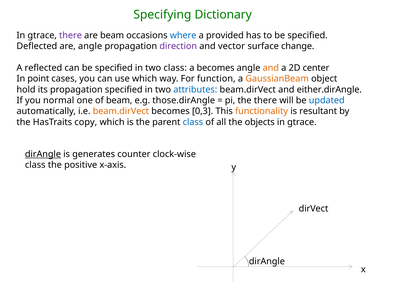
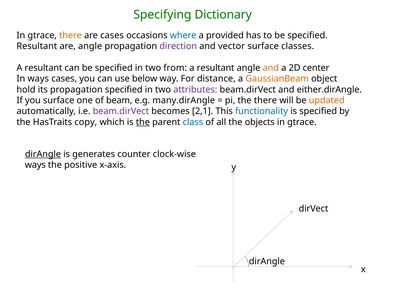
there at (71, 35) colour: purple -> orange
are beam: beam -> cases
Deflected at (37, 46): Deflected -> Resultant
change: change -> classes
reflected at (43, 68): reflected -> resultant
two class: class -> from
becomes at (216, 68): becomes -> resultant
In point: point -> ways
use which: which -> below
function: function -> distance
attributes colour: blue -> purple
you normal: normal -> surface
those.dirAngle: those.dirAngle -> many.dirAngle
updated colour: blue -> orange
beam.dirVect at (121, 111) colour: orange -> purple
0,3: 0,3 -> 2,1
functionality colour: orange -> blue
is resultant: resultant -> specified
the at (143, 122) underline: none -> present
class at (35, 165): class -> ways
